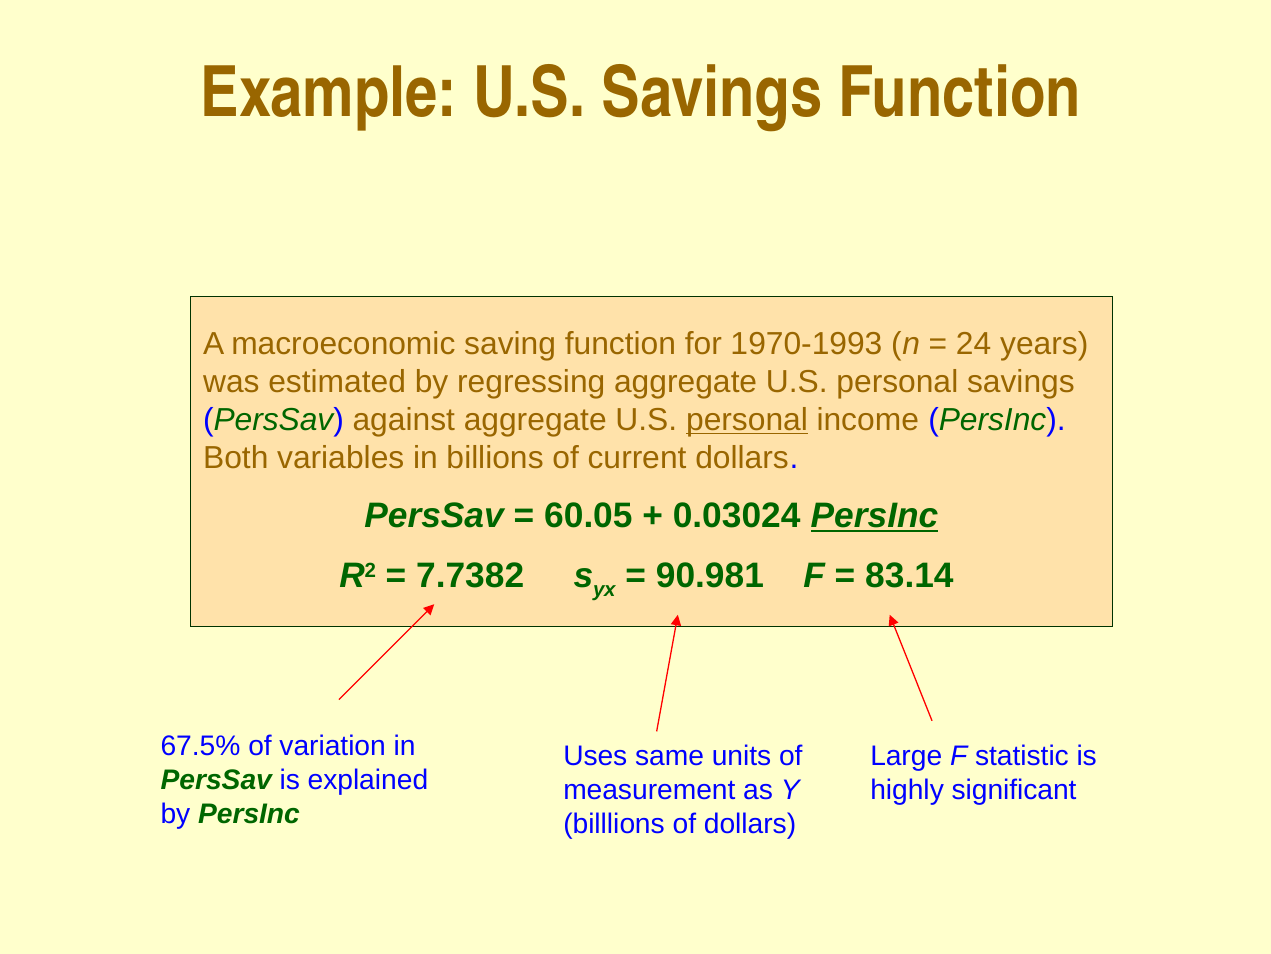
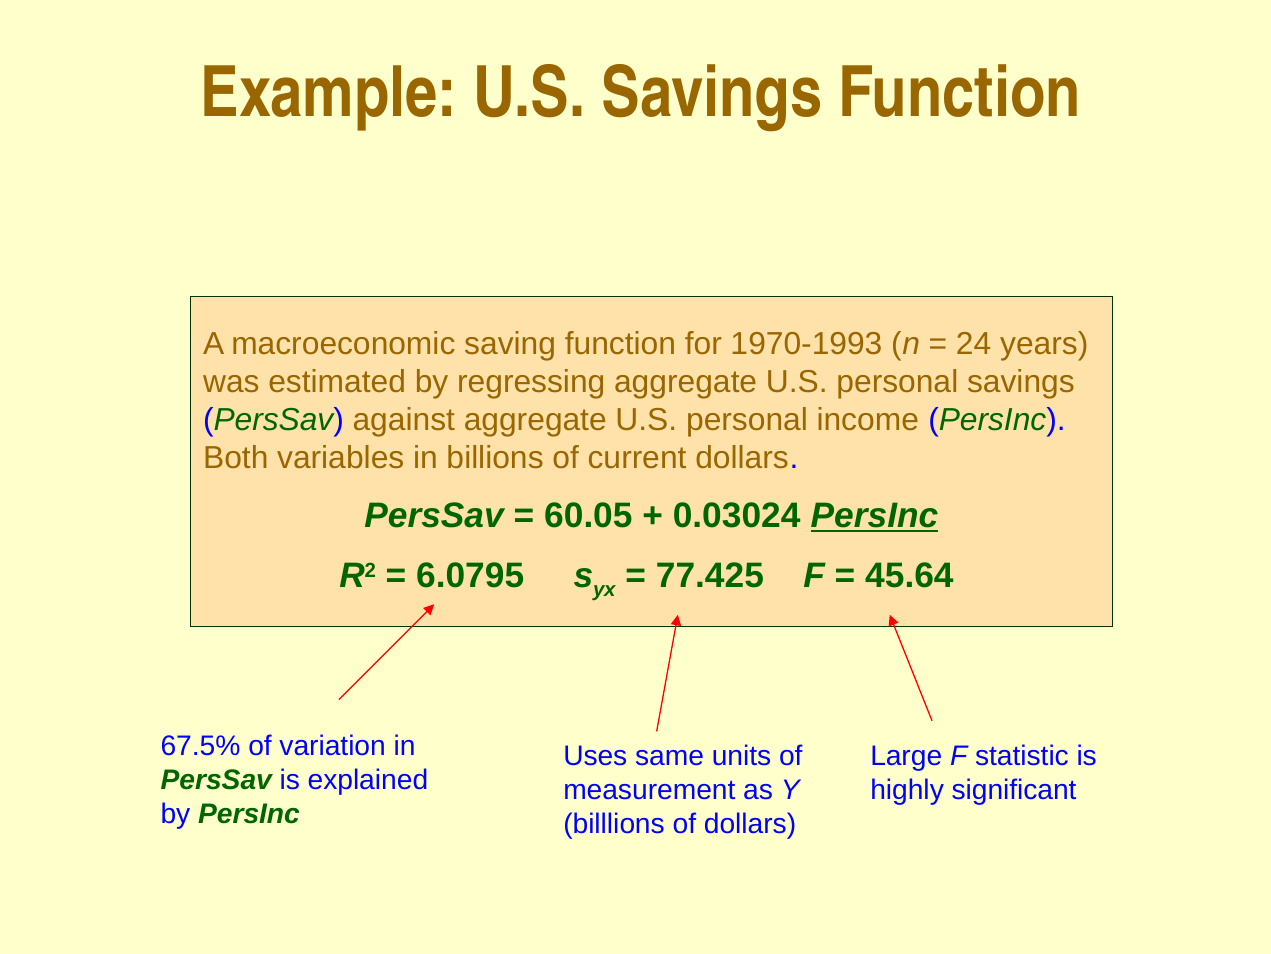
personal at (747, 420) underline: present -> none
7.7382: 7.7382 -> 6.0795
90.981: 90.981 -> 77.425
83.14: 83.14 -> 45.64
